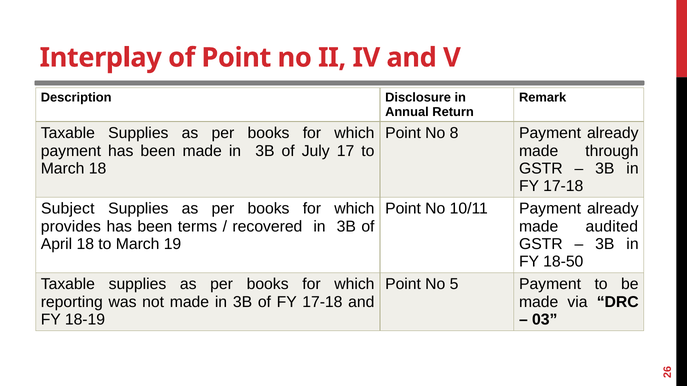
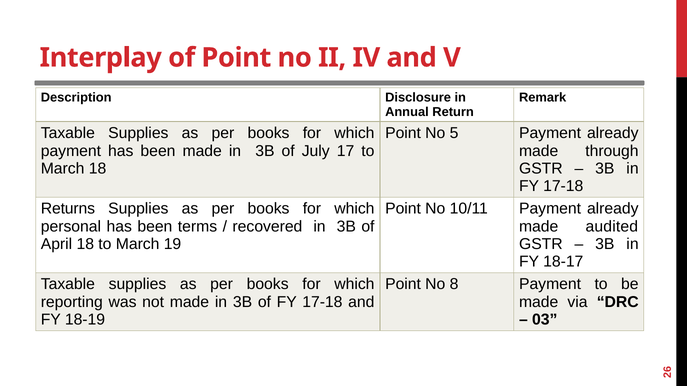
8: 8 -> 5
Subject: Subject -> Returns
provides: provides -> personal
18-50: 18-50 -> 18-17
5: 5 -> 8
